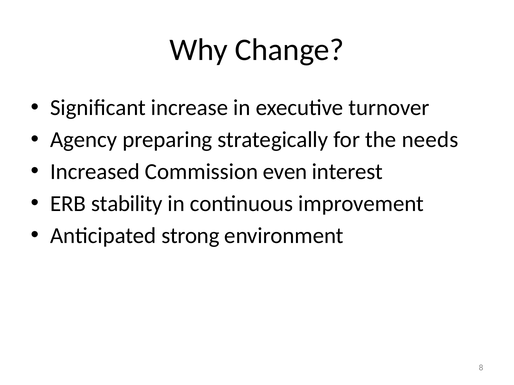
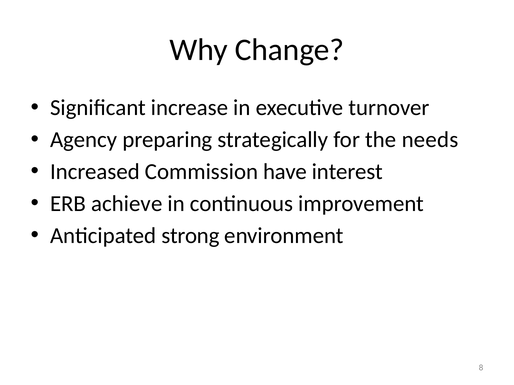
even: even -> have
stability: stability -> achieve
